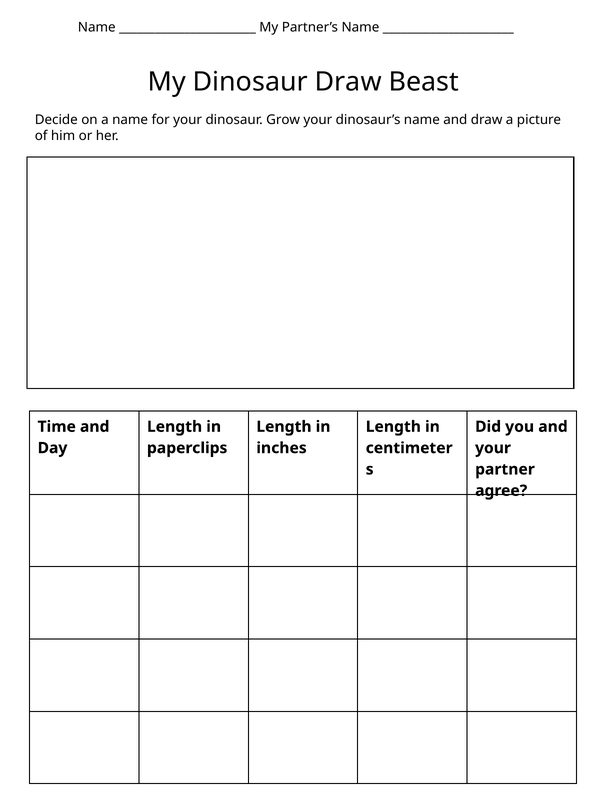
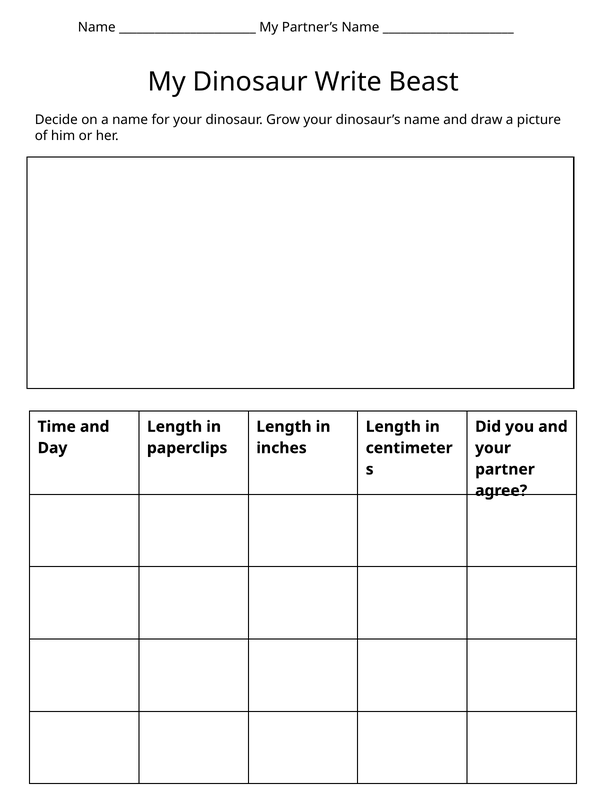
Dinosaur Draw: Draw -> Write
